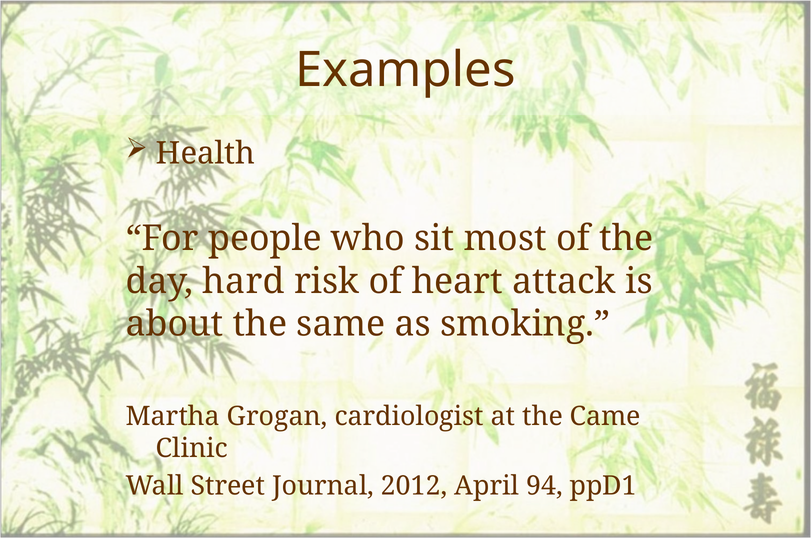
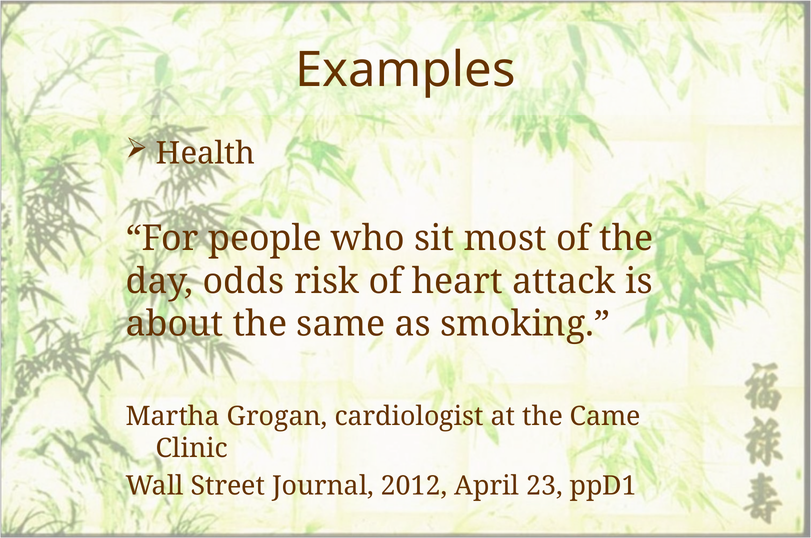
hard: hard -> odds
94: 94 -> 23
